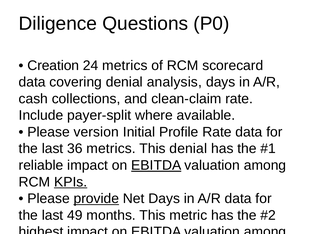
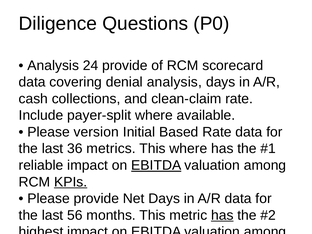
Creation at (53, 65): Creation -> Analysis
24 metrics: metrics -> provide
Profile: Profile -> Based
This denial: denial -> where
provide at (96, 199) underline: present -> none
49: 49 -> 56
has at (222, 215) underline: none -> present
